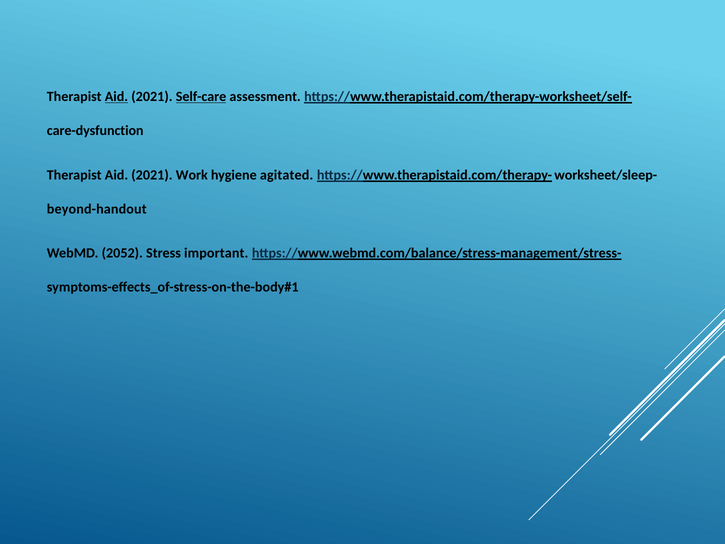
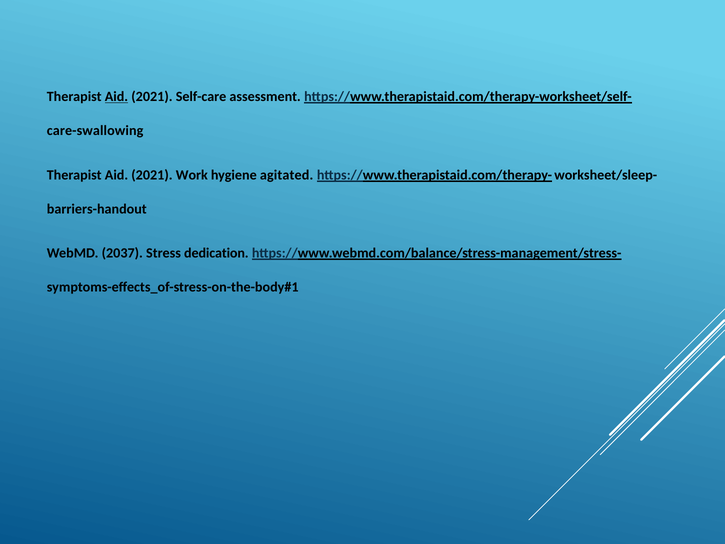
Self-care underline: present -> none
care-dysfunction: care-dysfunction -> care-swallowing
beyond-handout: beyond-handout -> barriers-handout
2052: 2052 -> 2037
important: important -> dedication
